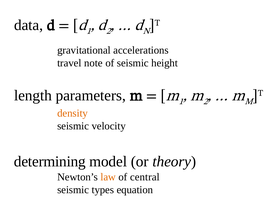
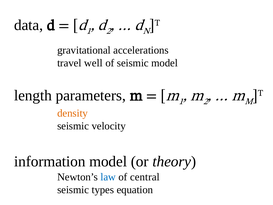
note: note -> well
seismic height: height -> model
determining: determining -> information
law colour: orange -> blue
